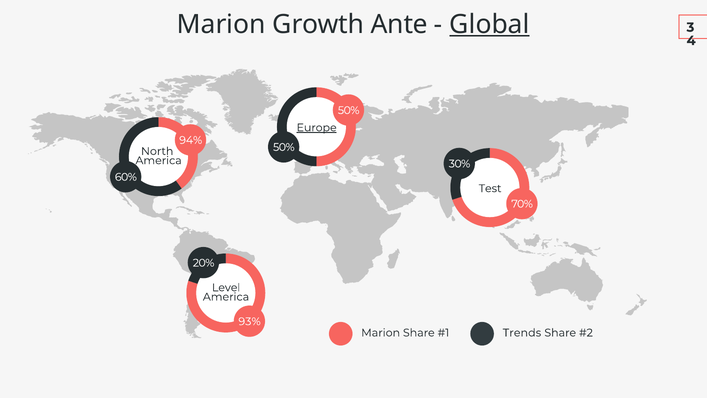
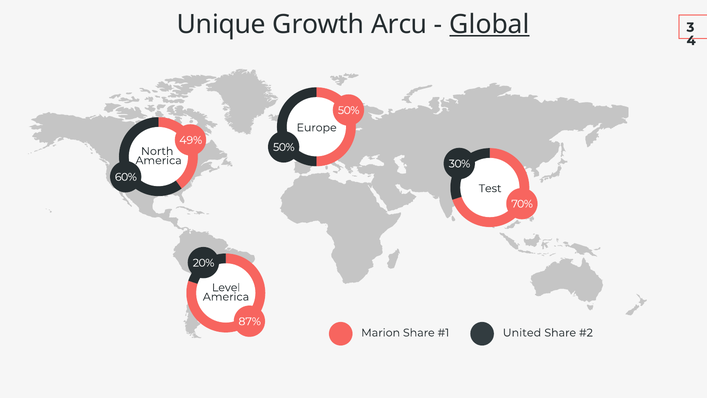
Marion at (221, 24): Marion -> Unique
Ante: Ante -> Arcu
Europe underline: present -> none
94%: 94% -> 49%
93%: 93% -> 87%
Trends: Trends -> United
